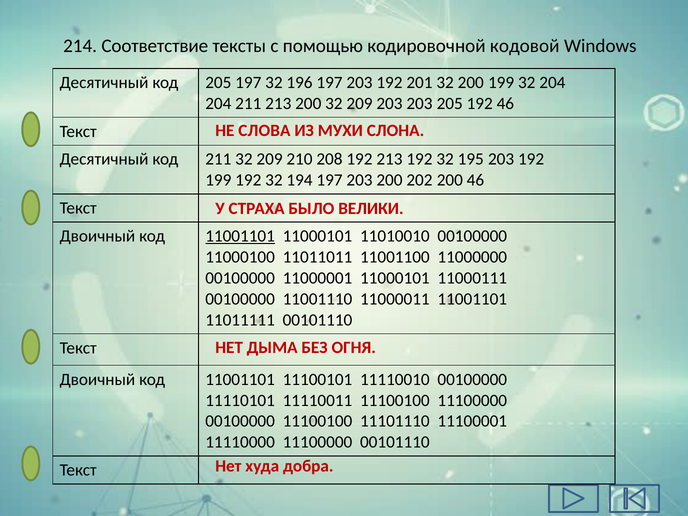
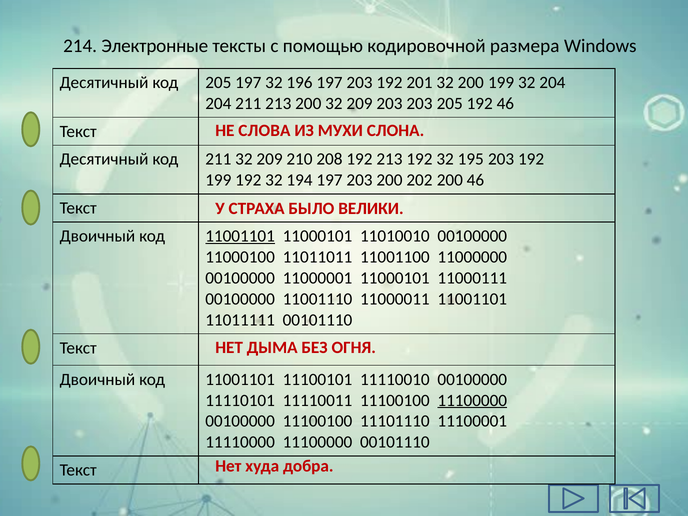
Соответствие: Соответствие -> Электронные
кодовой: кодовой -> размера
11100000 at (472, 400) underline: none -> present
